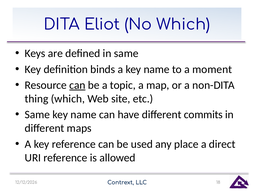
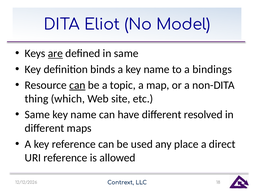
No Which: Which -> Model
are underline: none -> present
moment: moment -> bindings
commits: commits -> resolved
